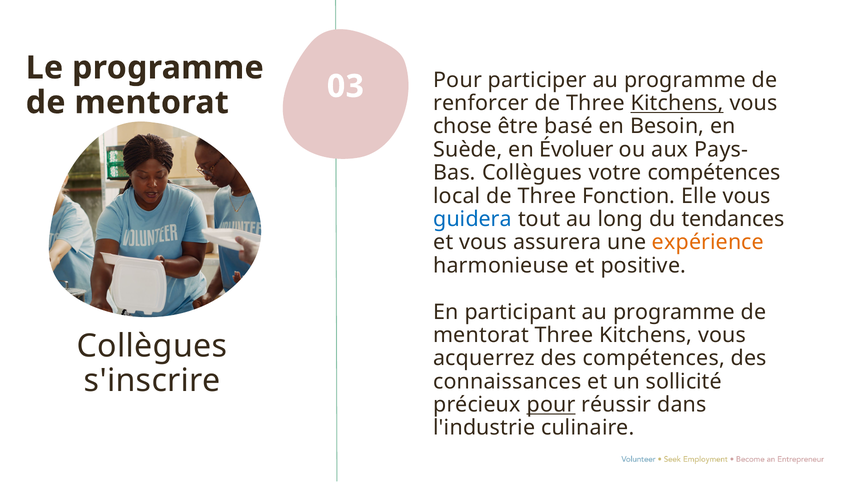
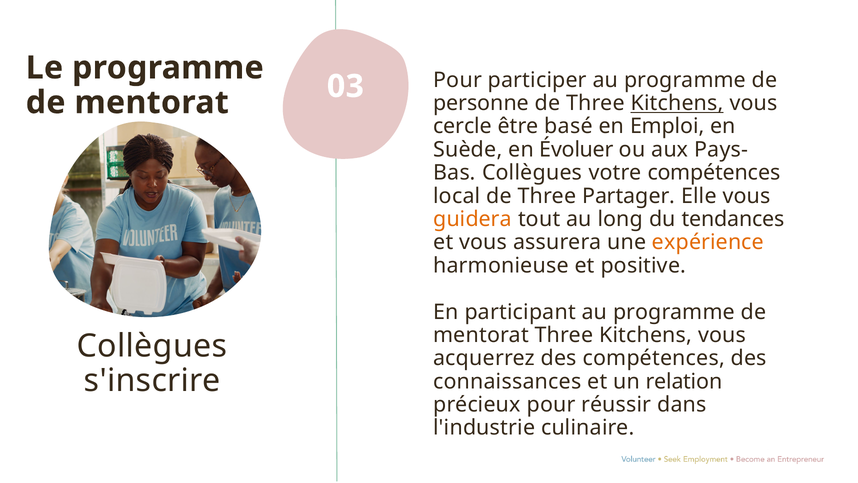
renforcer: renforcer -> personne
chose: chose -> cercle
Besoin: Besoin -> Emploi
Fonction: Fonction -> Partager
guidera colour: blue -> orange
sollicité: sollicité -> relation
pour at (551, 404) underline: present -> none
